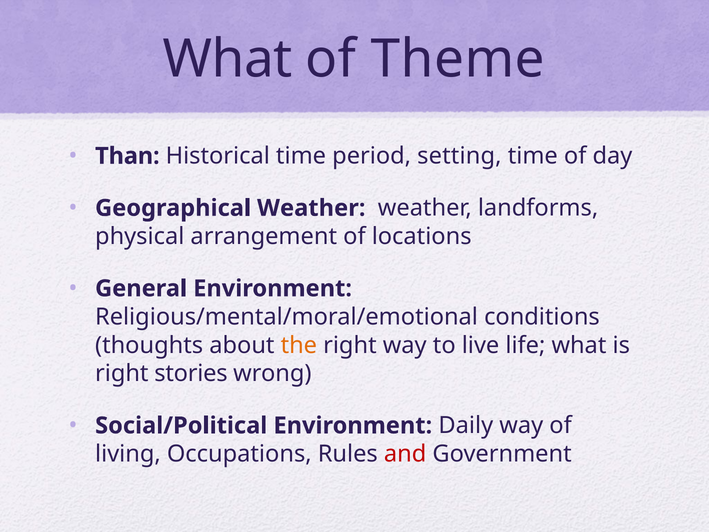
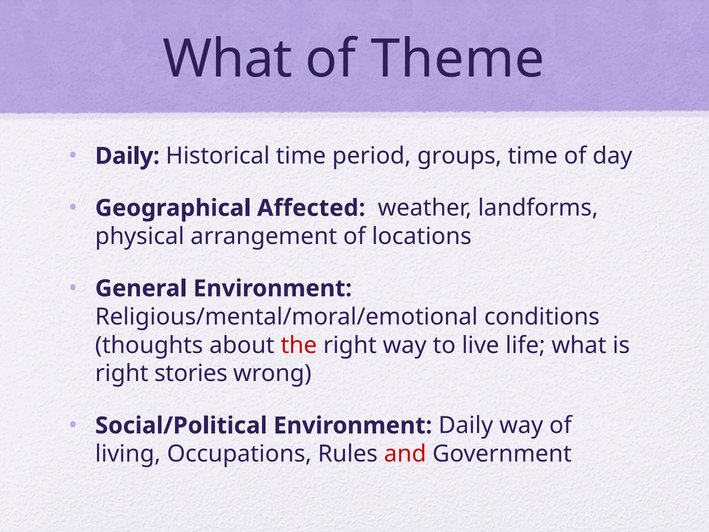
Than at (127, 156): Than -> Daily
setting: setting -> groups
Geographical Weather: Weather -> Affected
the colour: orange -> red
